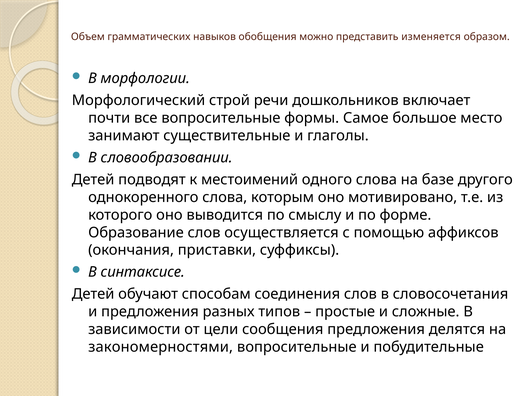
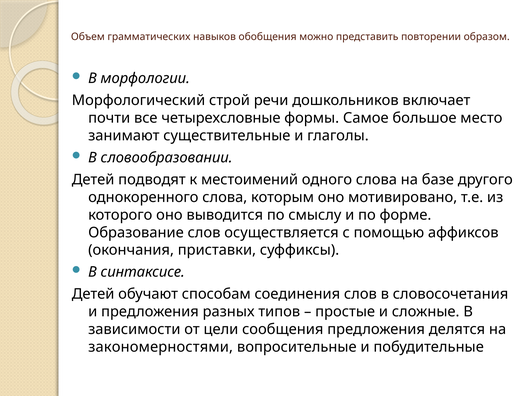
изменяется: изменяется -> повторении
все вопросительные: вопросительные -> четырехсловные
